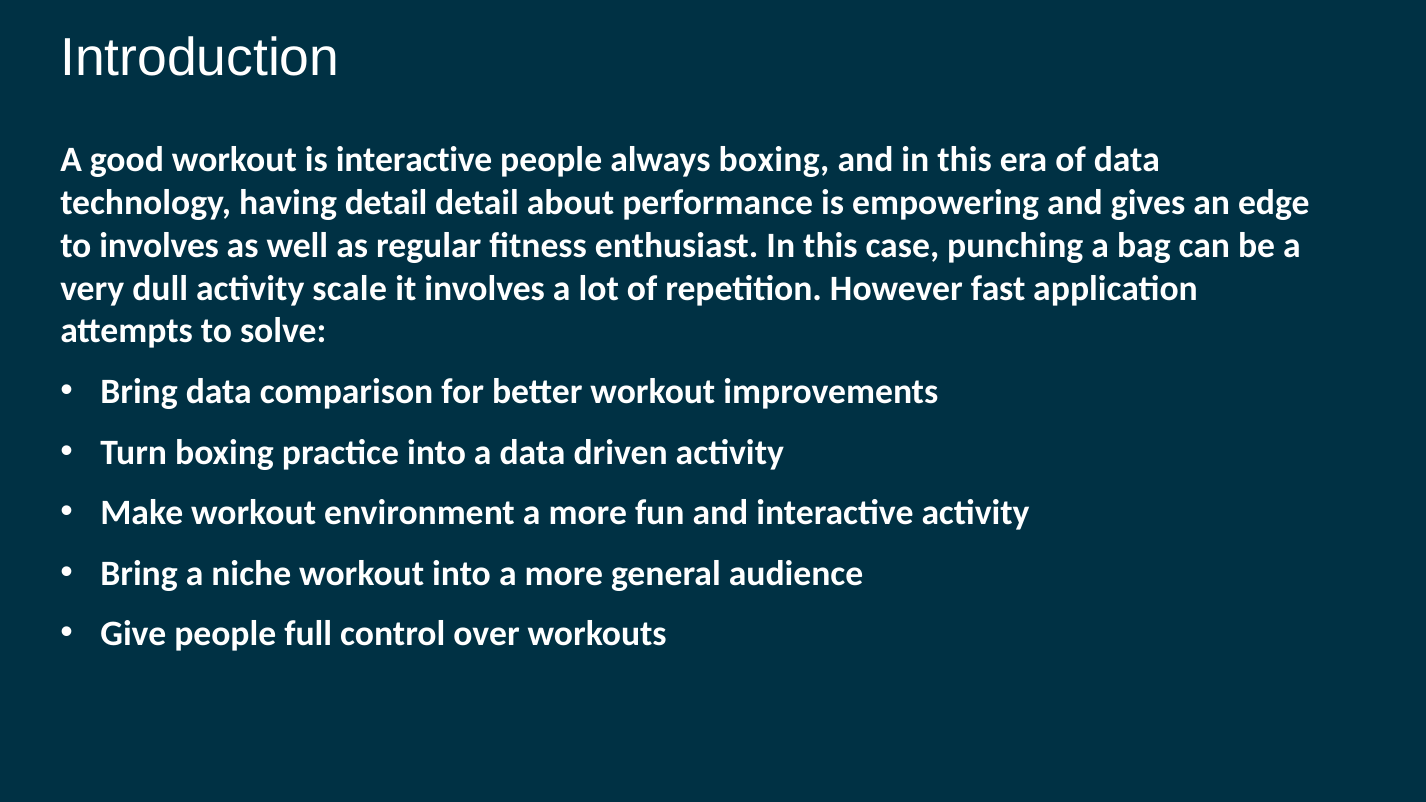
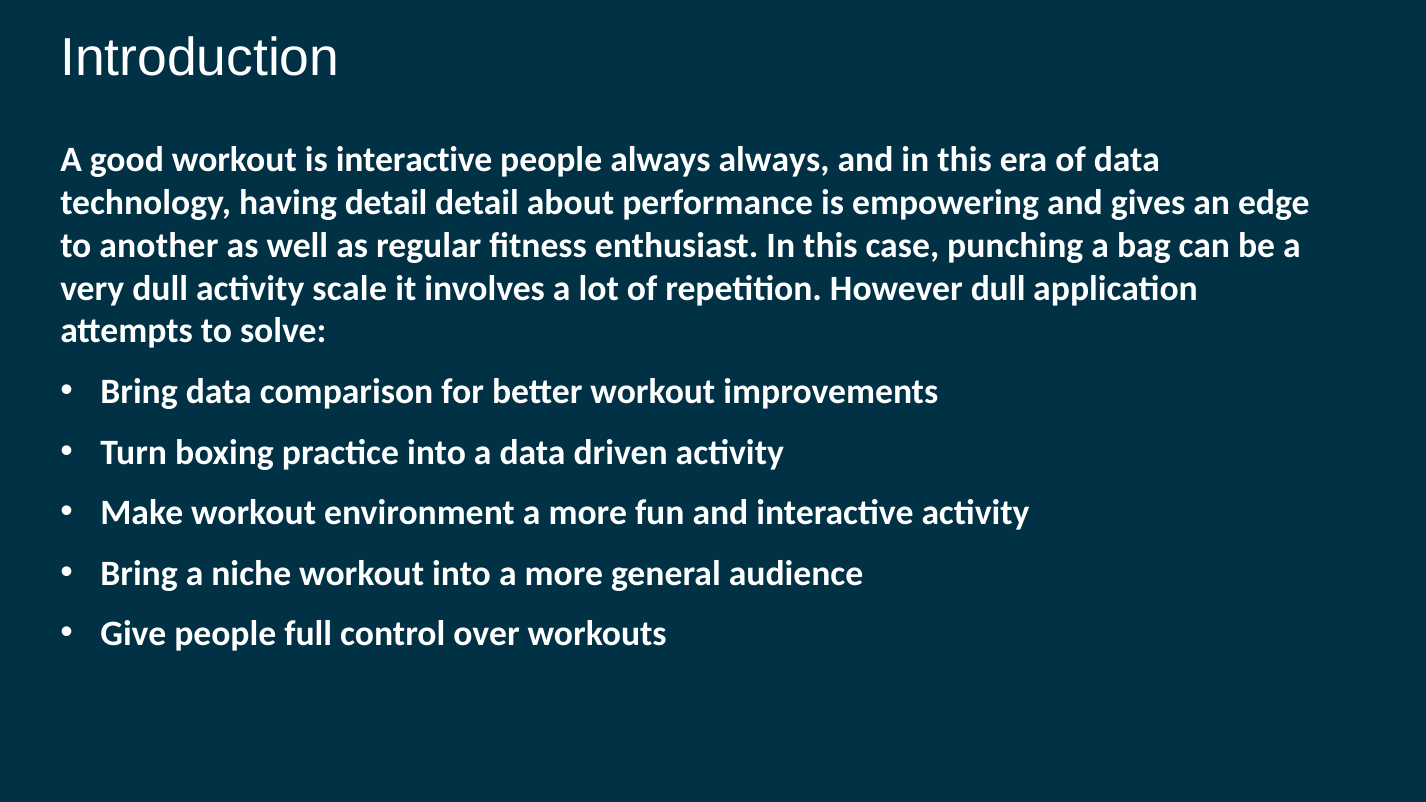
always boxing: boxing -> always
to involves: involves -> another
However fast: fast -> dull
